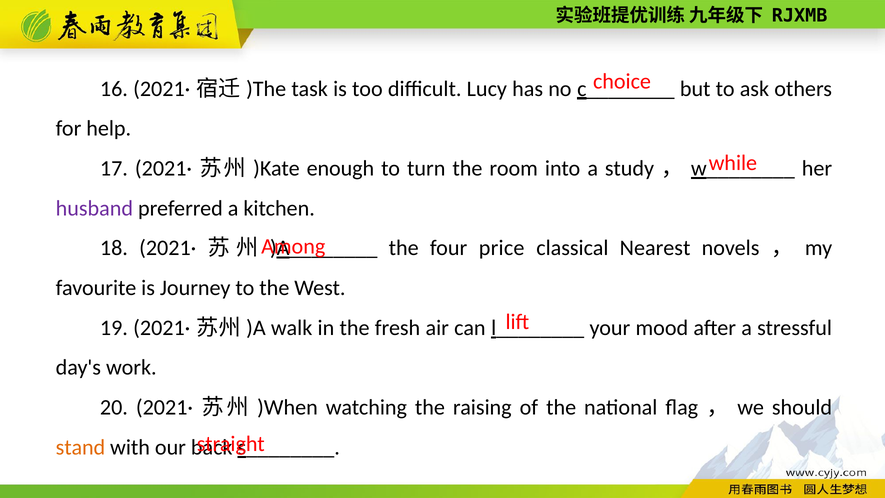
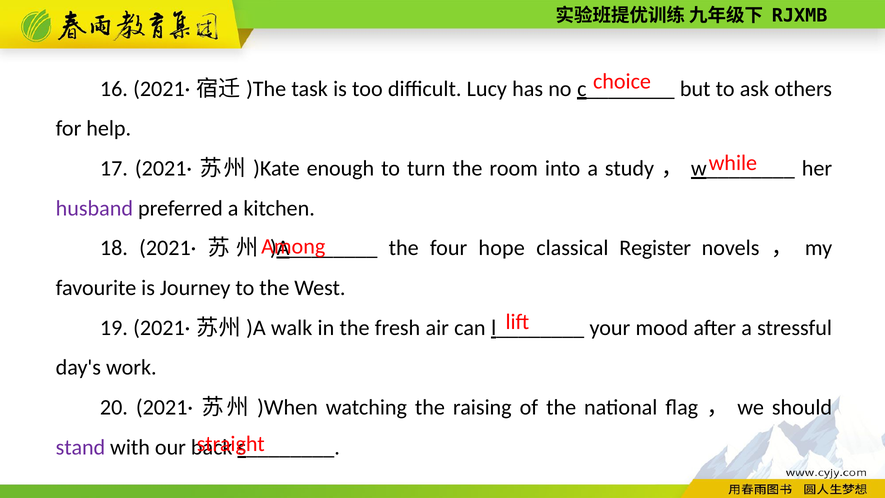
price: price -> hope
Nearest: Nearest -> Register
stand colour: orange -> purple
